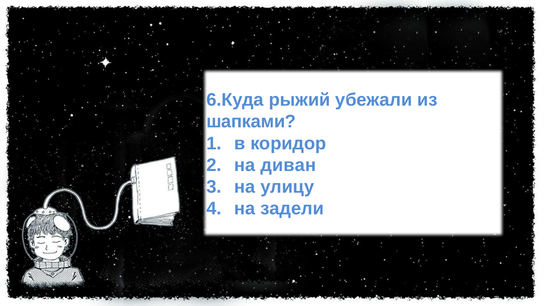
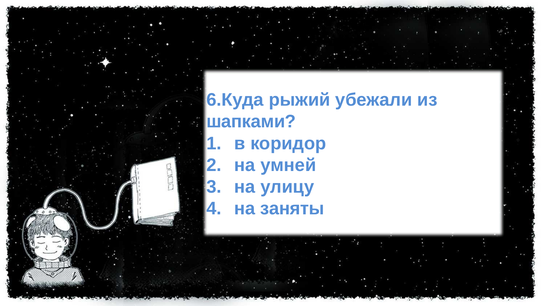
диван: диван -> умней
задели: задели -> заняты
